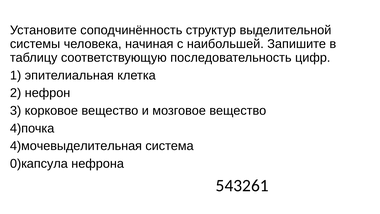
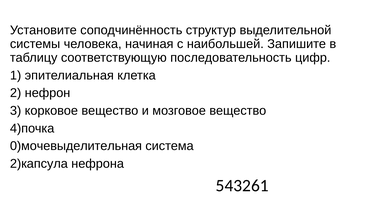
4)мочевыделительная: 4)мочевыделительная -> 0)мочевыделительная
0)капсула: 0)капсула -> 2)капсула
